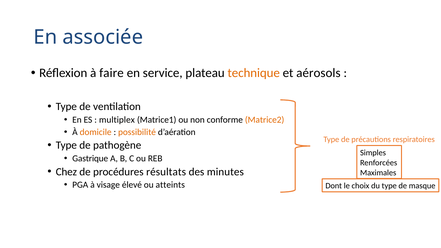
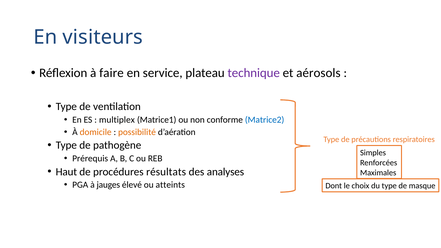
associée: associée -> visiteurs
technique colour: orange -> purple
Matrice2 colour: orange -> blue
Gastrique: Gastrique -> Prérequis
Chez: Chez -> Haut
minutes: minutes -> analyses
visage: visage -> jauges
